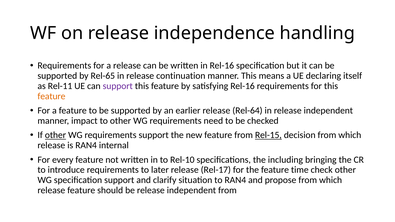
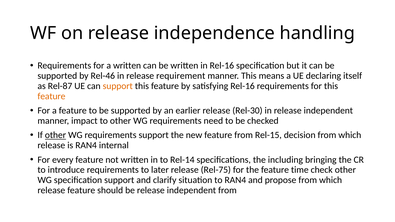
a release: release -> written
Rel-65: Rel-65 -> Rel-46
continuation: continuation -> requirement
Rel-11: Rel-11 -> Rel-87
support at (118, 86) colour: purple -> orange
Rel-64: Rel-64 -> Rel-30
Rel-15 underline: present -> none
Rel-10: Rel-10 -> Rel-14
Rel-17: Rel-17 -> Rel-75
